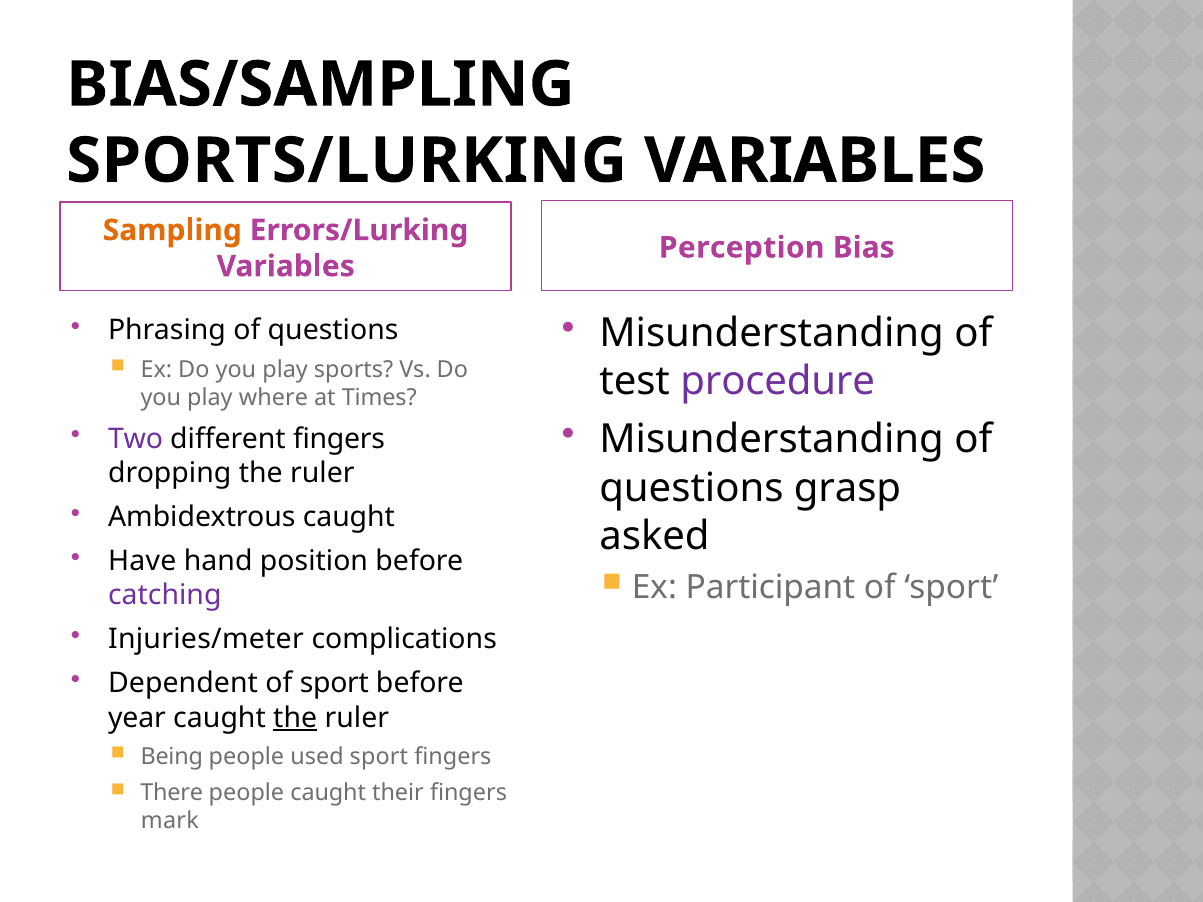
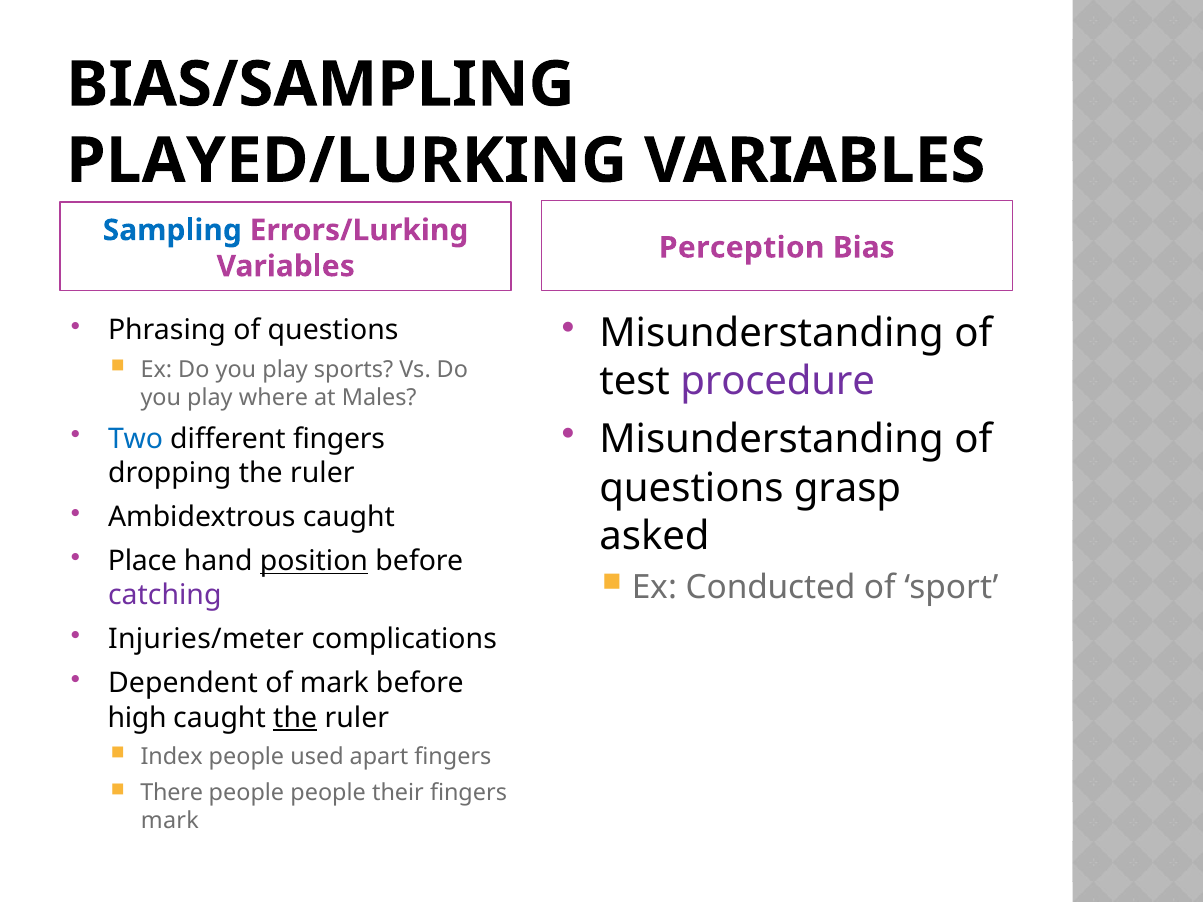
SPORTS/LURKING: SPORTS/LURKING -> PLAYED/LURKING
Sampling colour: orange -> blue
Times: Times -> Males
Two colour: purple -> blue
Have: Have -> Place
position underline: none -> present
Participant: Participant -> Conducted
sport at (334, 684): sport -> mark
year: year -> high
Being: Being -> Index
used sport: sport -> apart
people caught: caught -> people
